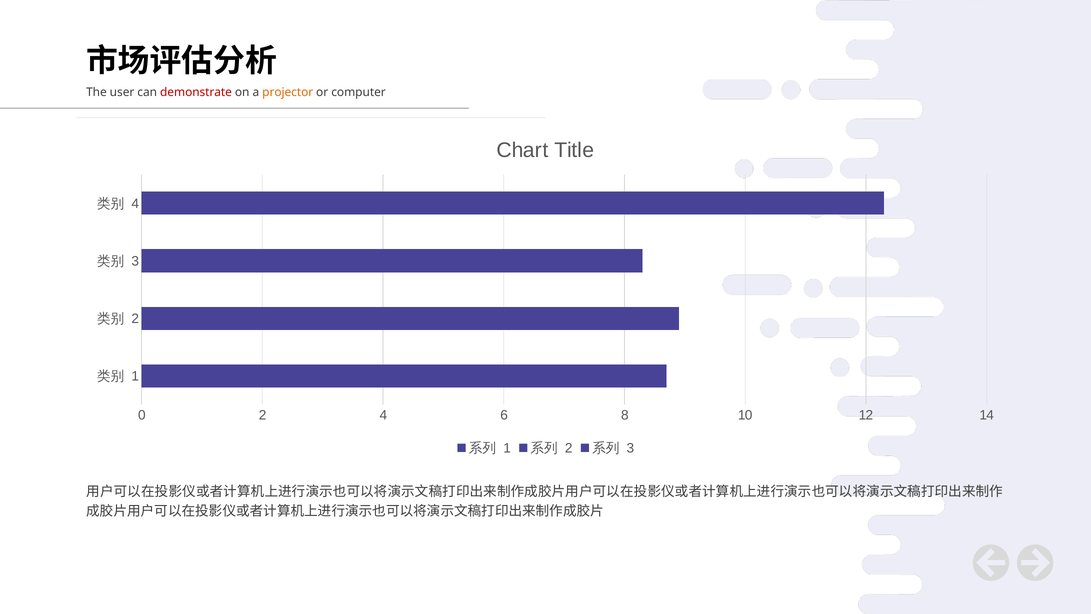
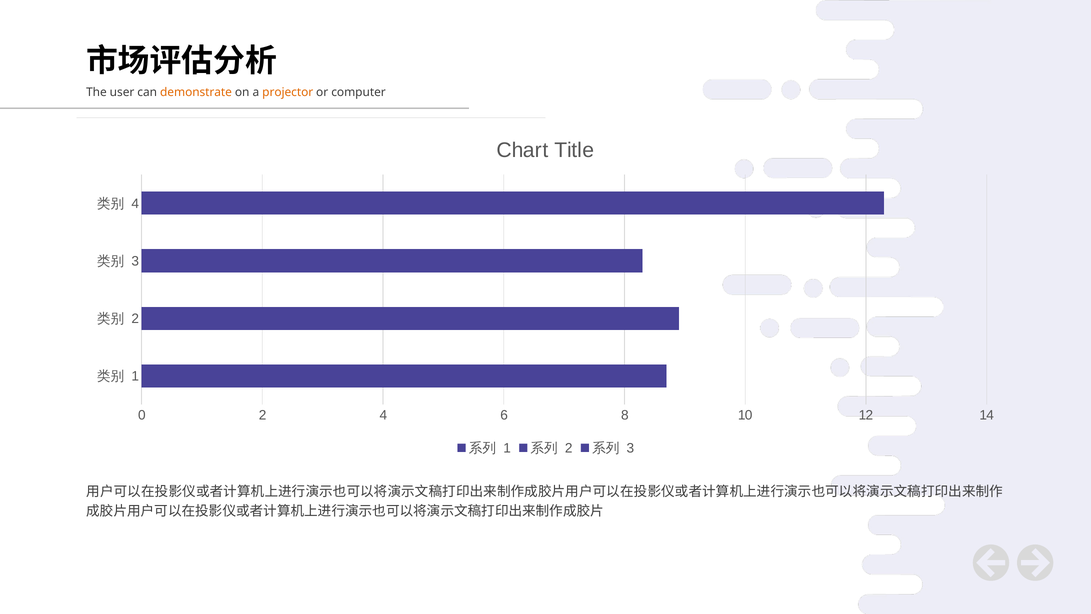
demonstrate colour: red -> orange
